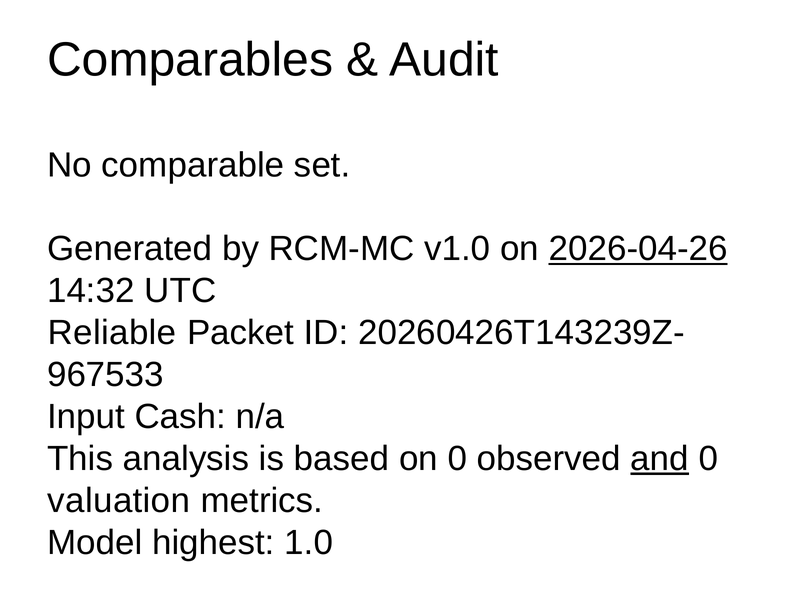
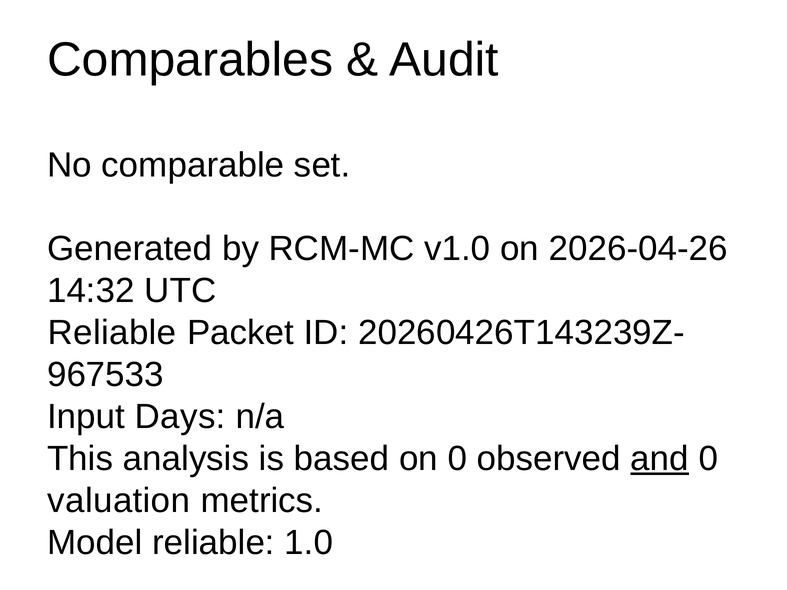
2026-04-26 underline: present -> none
Cash: Cash -> Days
Model highest: highest -> reliable
